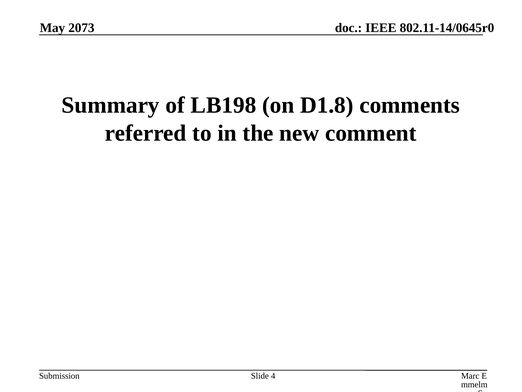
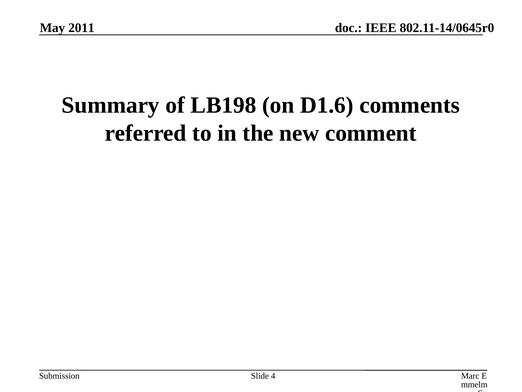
2073: 2073 -> 2011
D1.8: D1.8 -> D1.6
